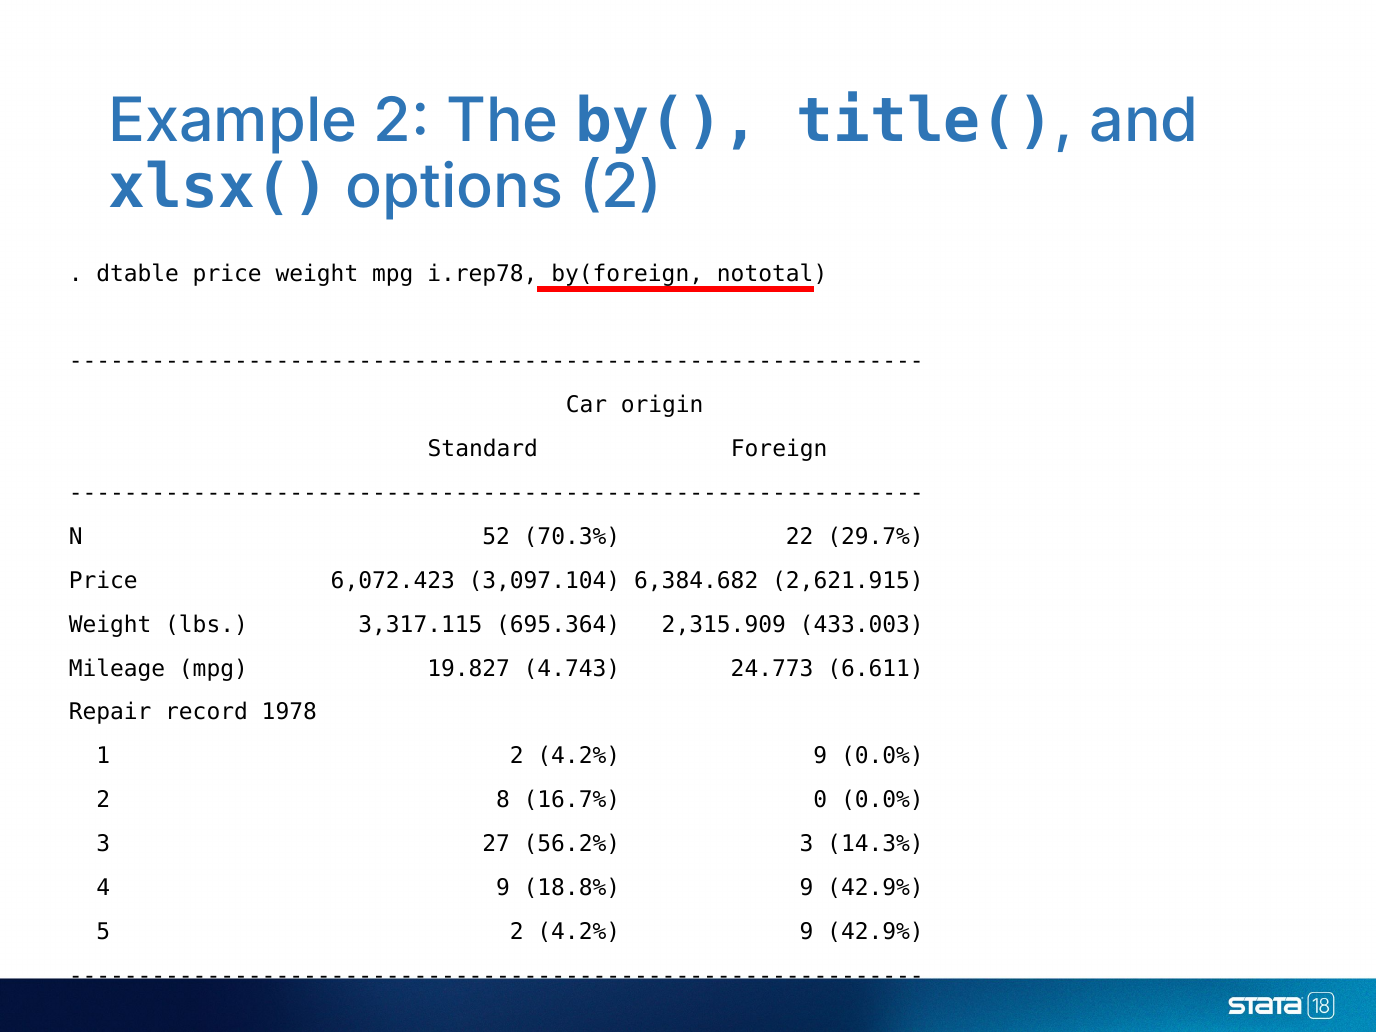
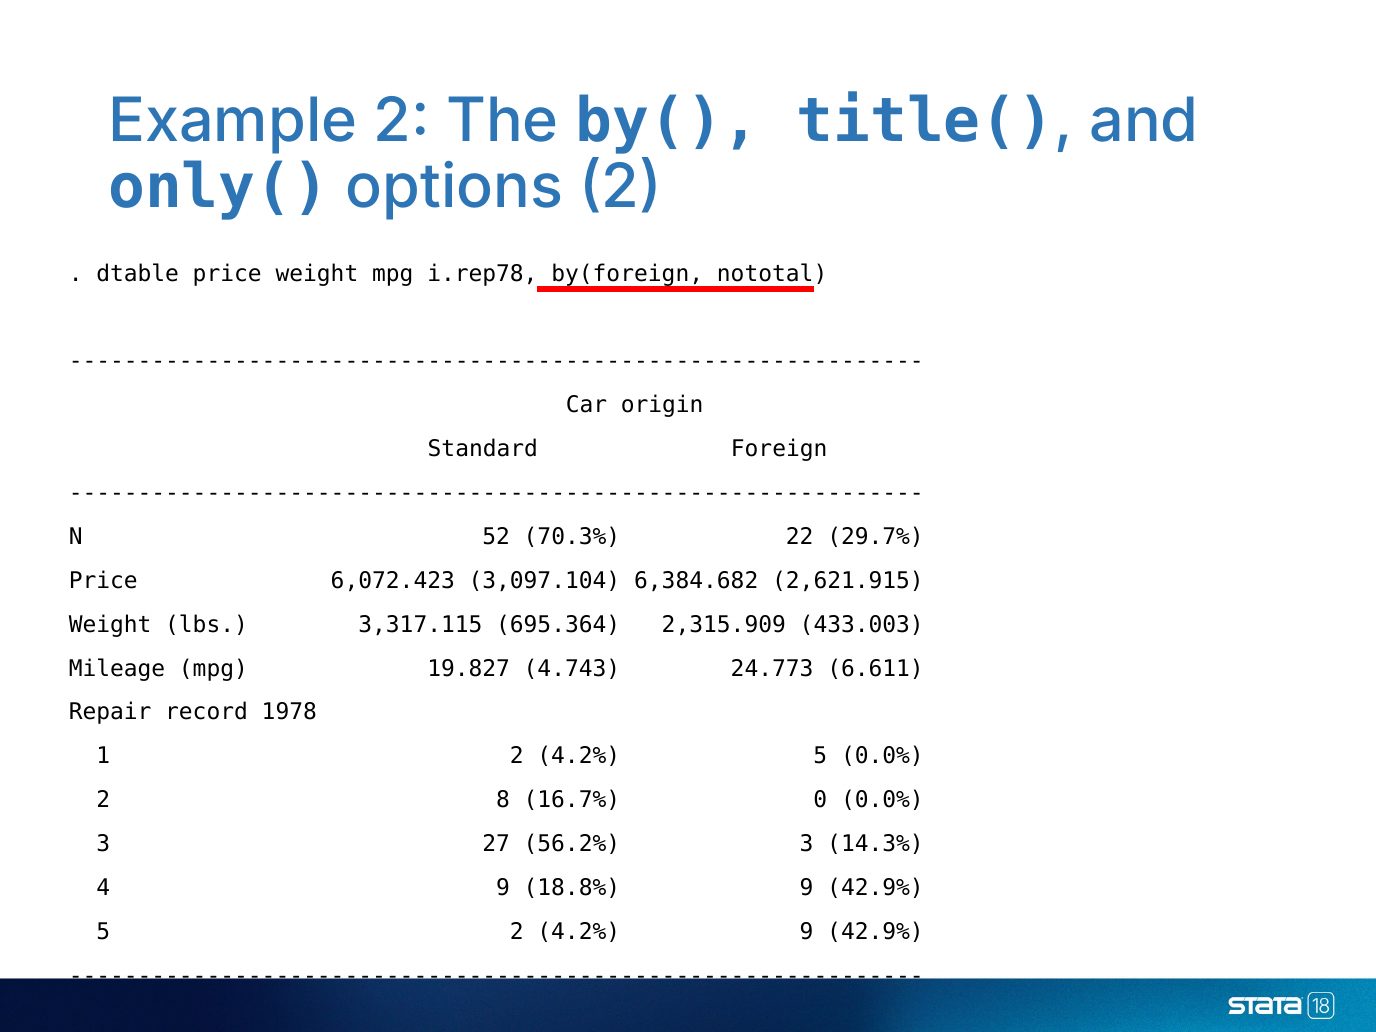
xlsx(: xlsx( -> only(
1 2 4.2% 9: 9 -> 5
